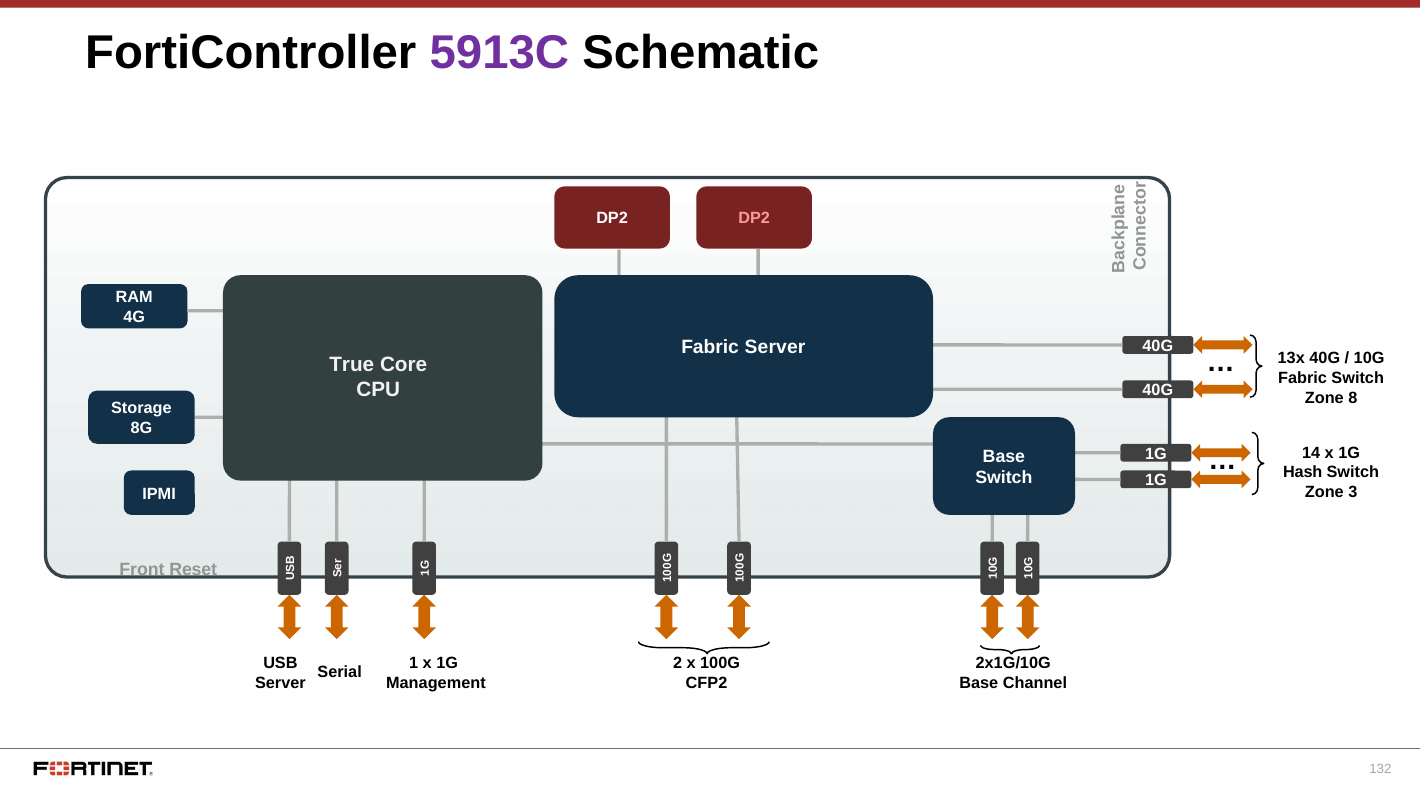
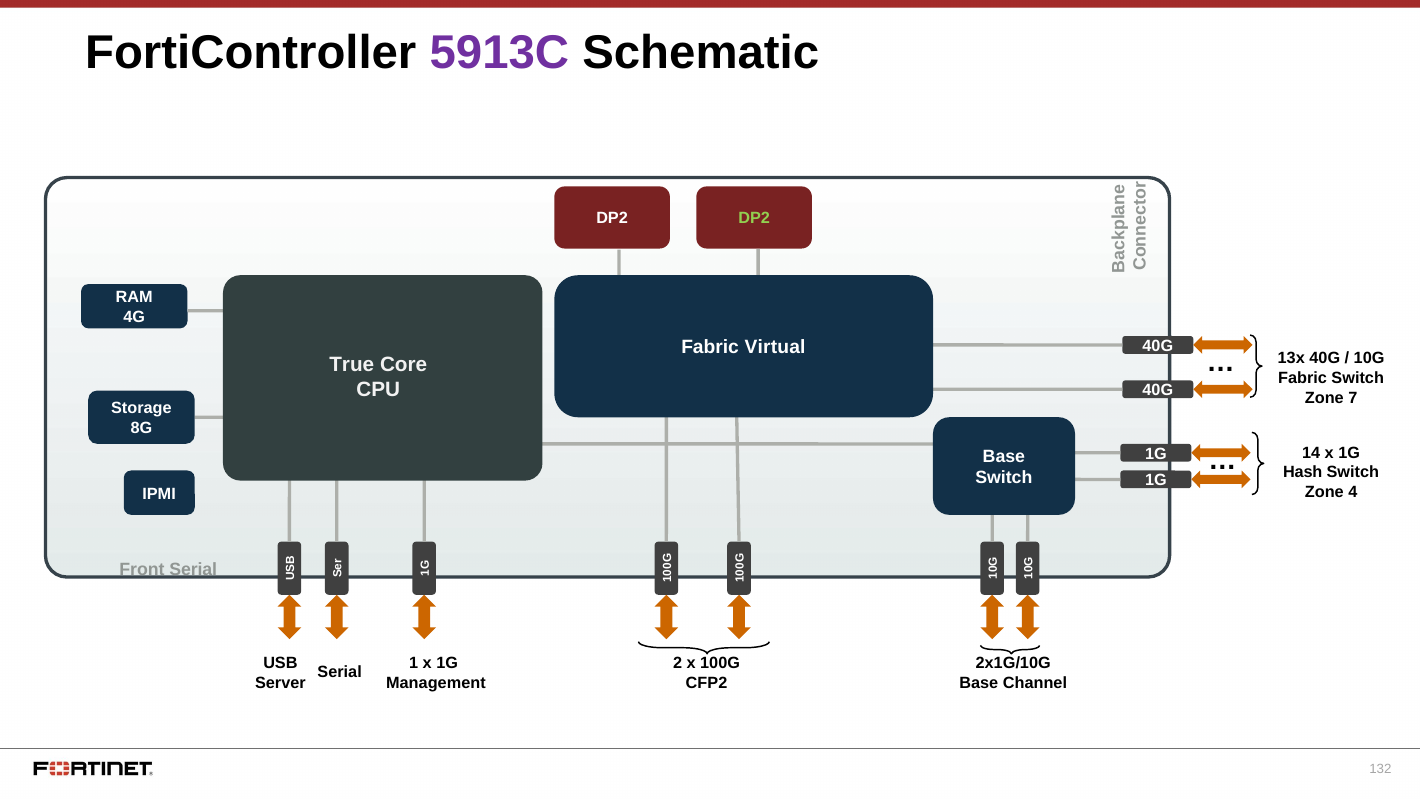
DP2 at (754, 219) colour: pink -> light green
Fabric Server: Server -> Virtual
8: 8 -> 7
3: 3 -> 4
Front Reset: Reset -> Serial
